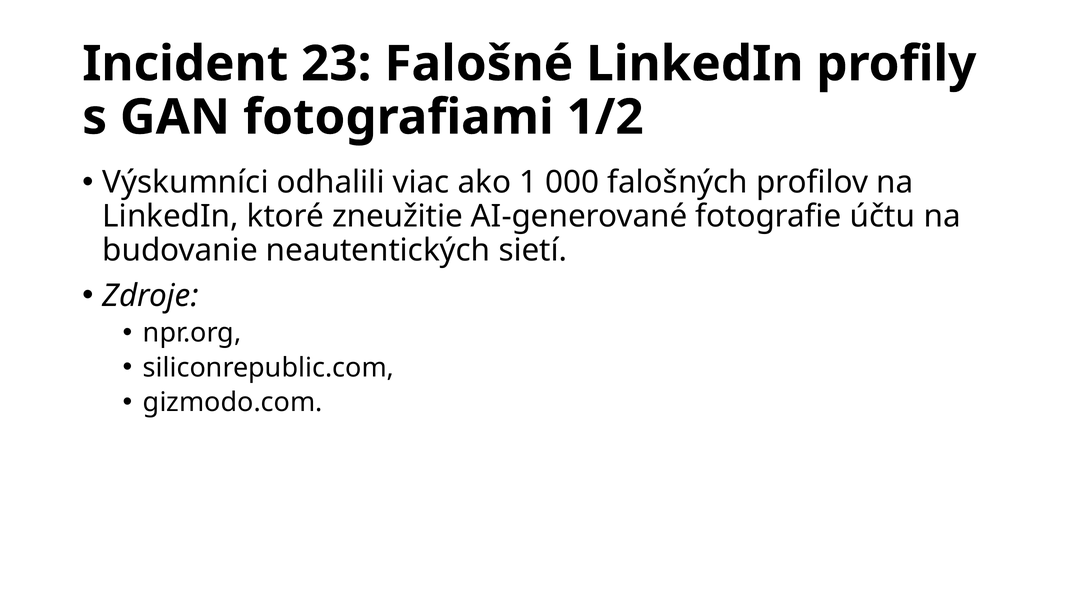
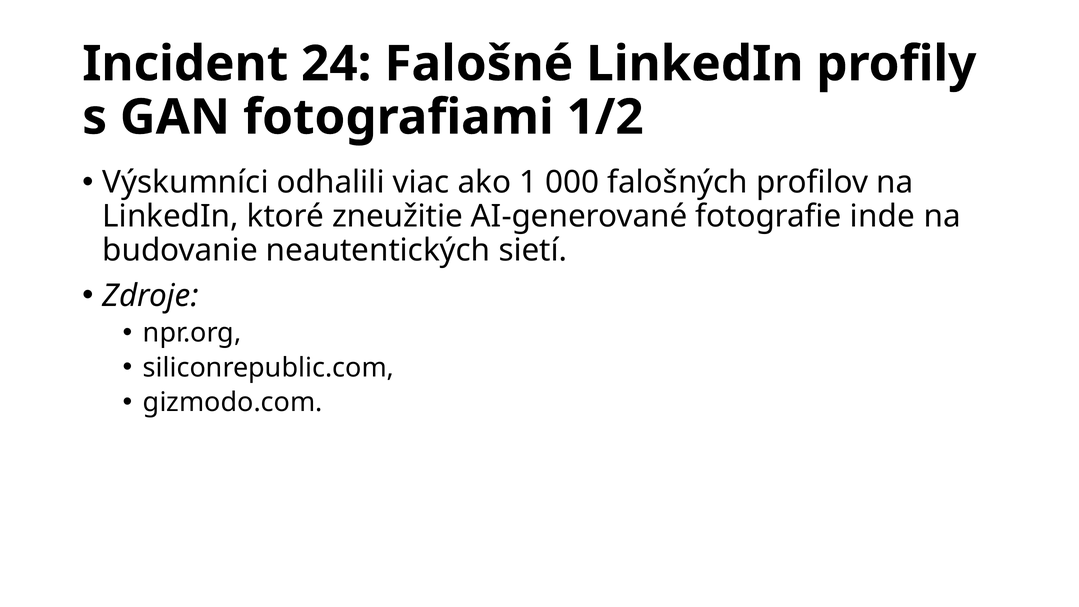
23: 23 -> 24
účtu: účtu -> inde
